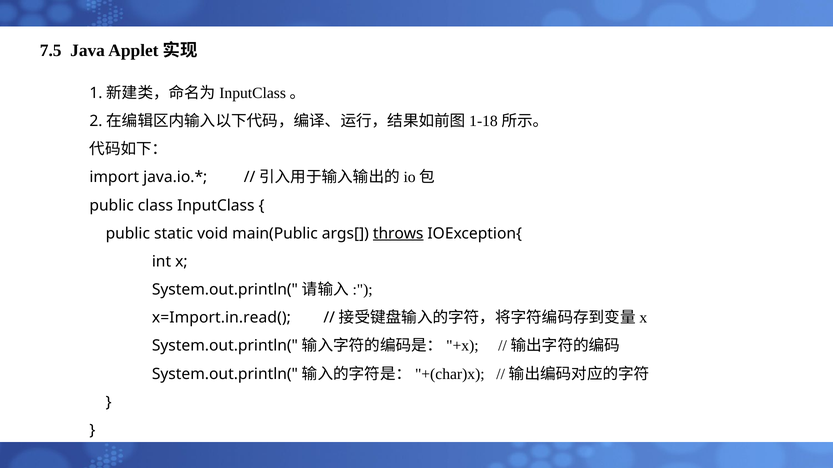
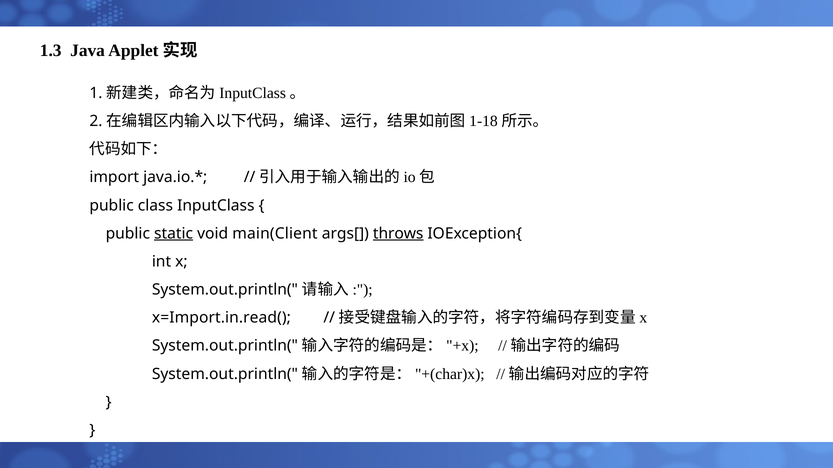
7.5: 7.5 -> 1.3
static underline: none -> present
main(Public: main(Public -> main(Client
